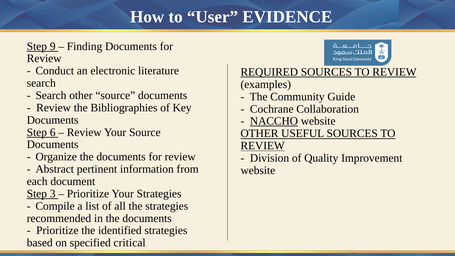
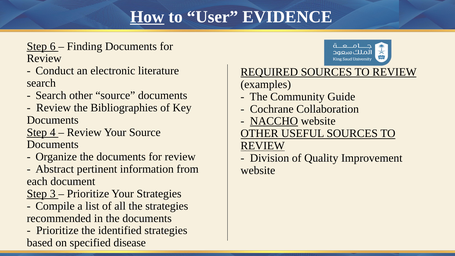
How underline: none -> present
9: 9 -> 6
6: 6 -> 4
critical: critical -> disease
